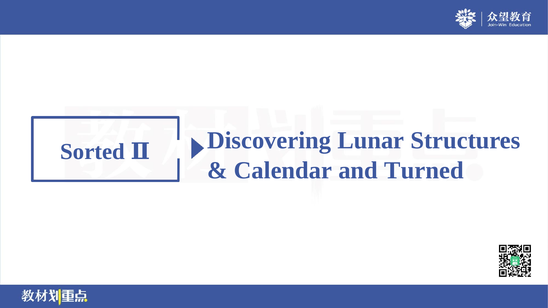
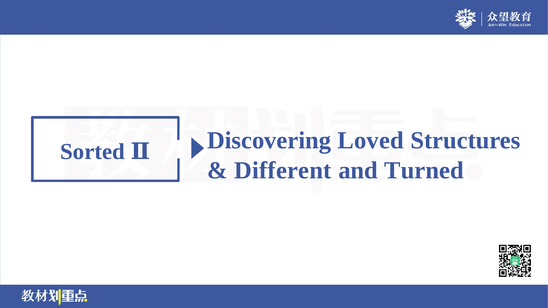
Lunar: Lunar -> Loved
Calendar: Calendar -> Different
